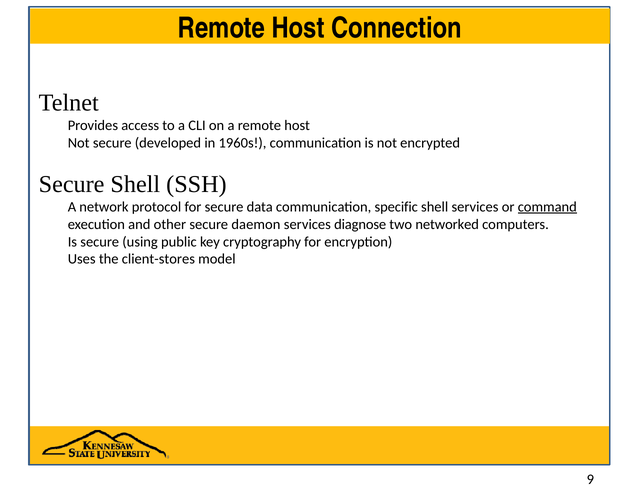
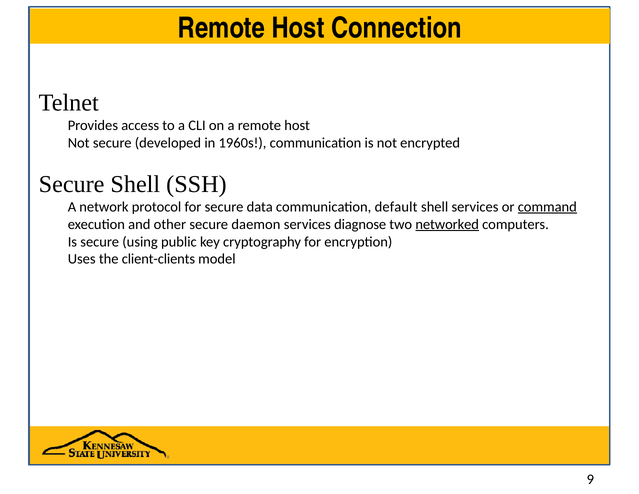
specific: specific -> default
networked underline: none -> present
client-stores: client-stores -> client-clients
